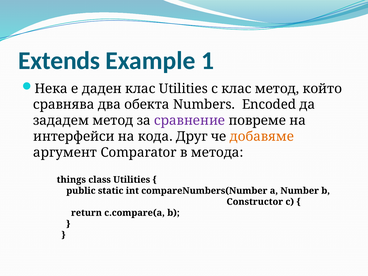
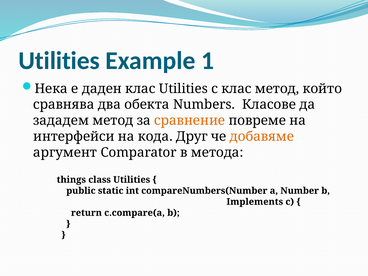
Extends at (59, 61): Extends -> Utilities
Encoded: Encoded -> Класове
сравнение colour: purple -> orange
Constructor: Constructor -> Implements
